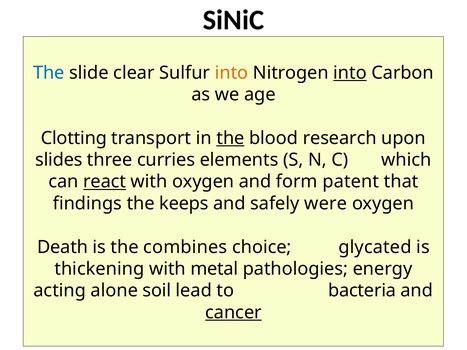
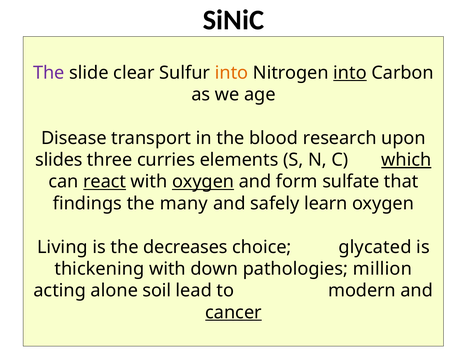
The at (49, 73) colour: blue -> purple
Clotting: Clotting -> Disease
the at (230, 138) underline: present -> none
which underline: none -> present
oxygen at (203, 182) underline: none -> present
patent: patent -> sulfate
keeps: keeps -> many
were: were -> learn
Death: Death -> Living
combines: combines -> decreases
metal: metal -> down
energy: energy -> million
bacteria: bacteria -> modern
